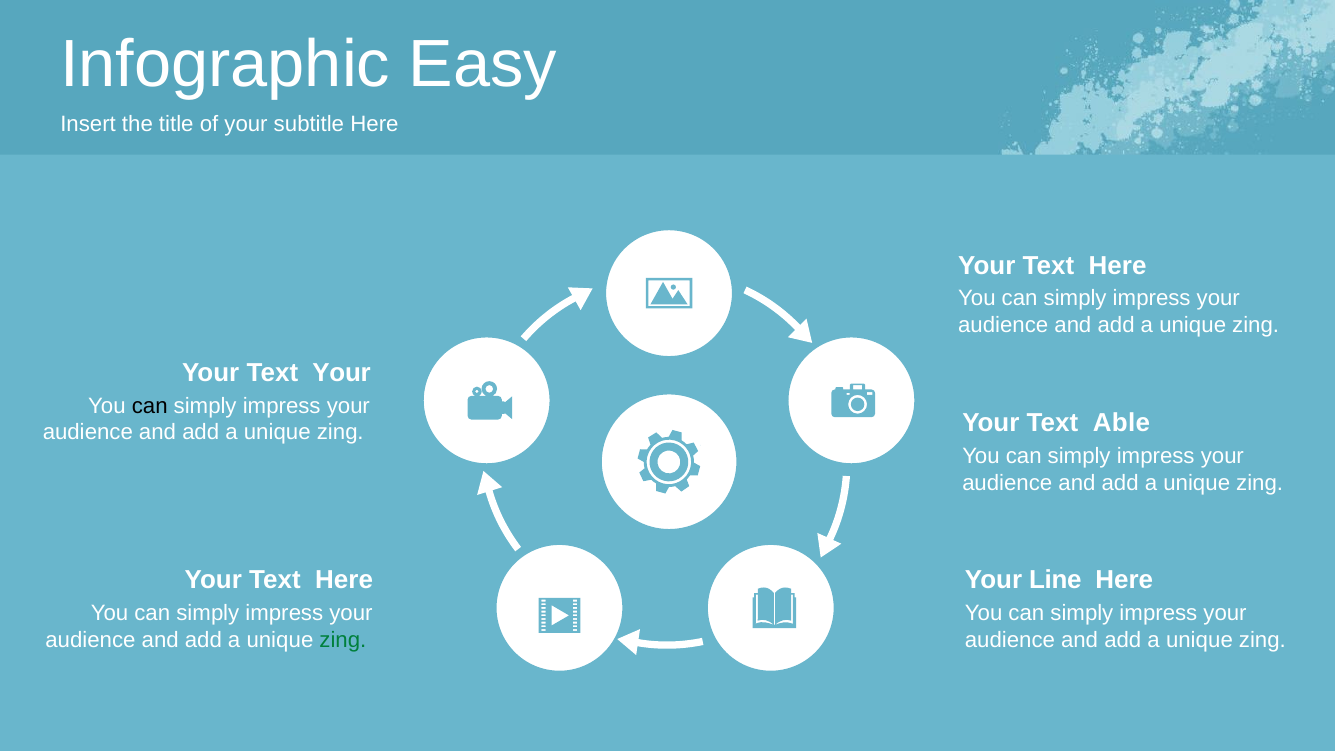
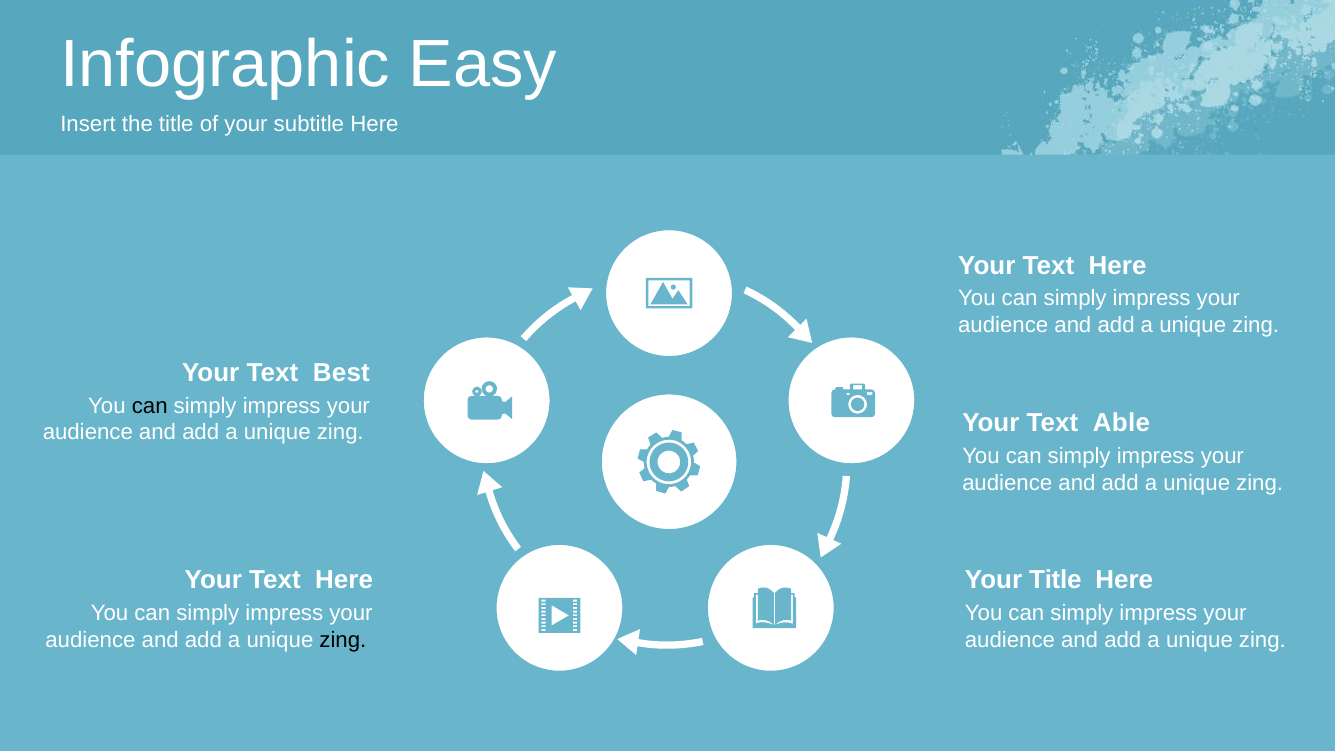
Text Your: Your -> Best
Your Line: Line -> Title
zing at (343, 640) colour: green -> black
